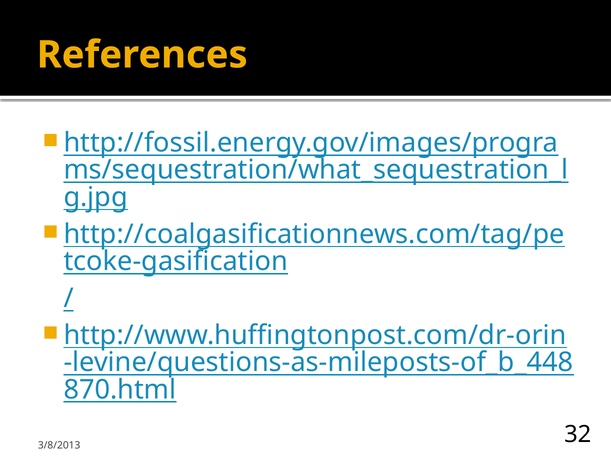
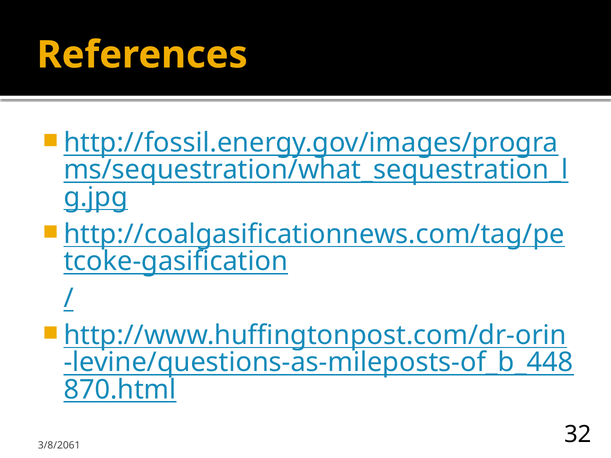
3/8/2013: 3/8/2013 -> 3/8/2061
